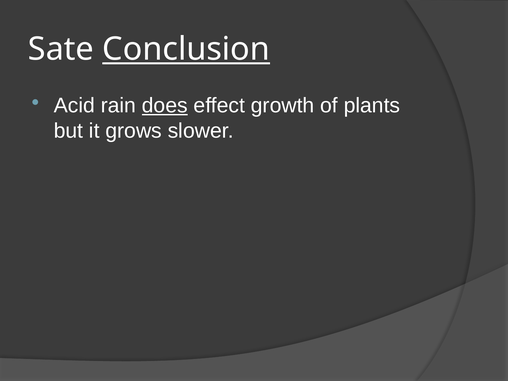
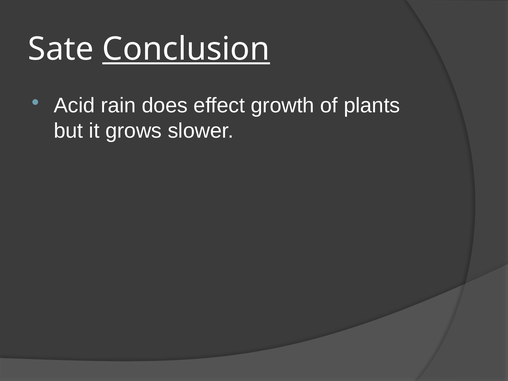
does underline: present -> none
